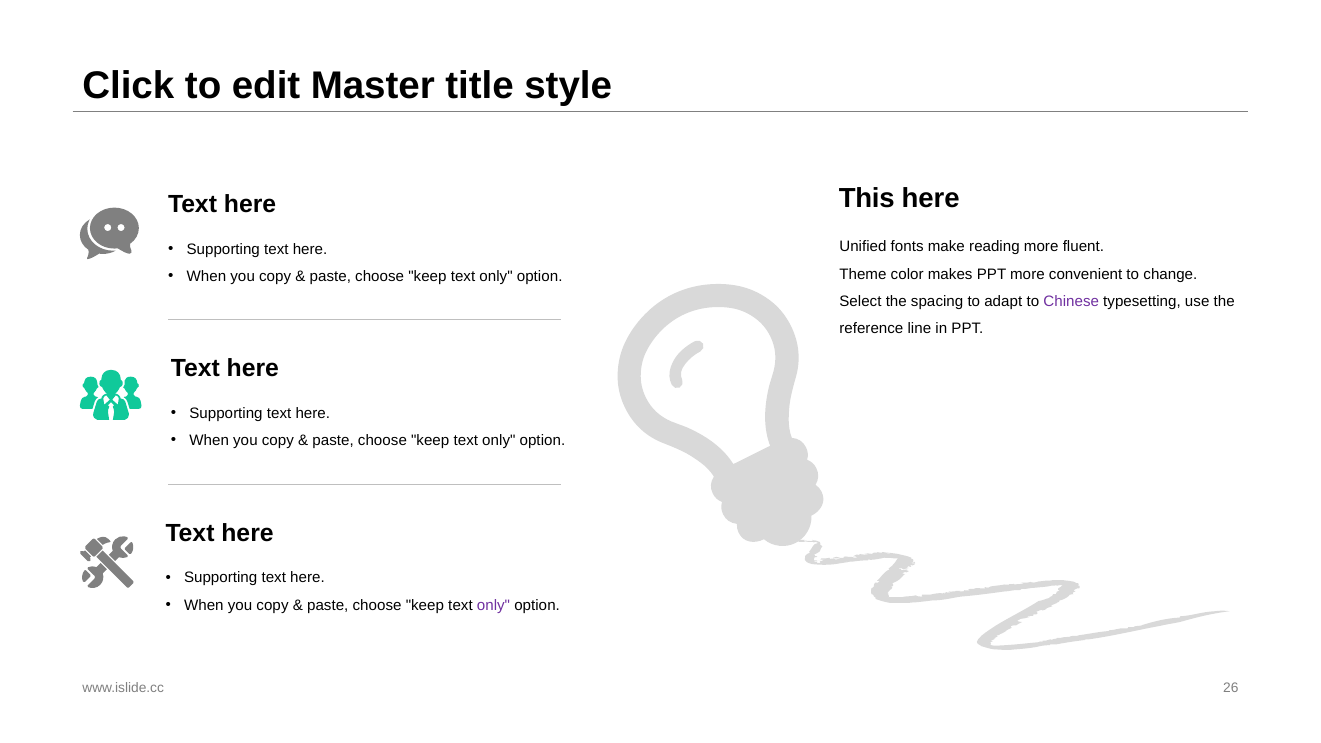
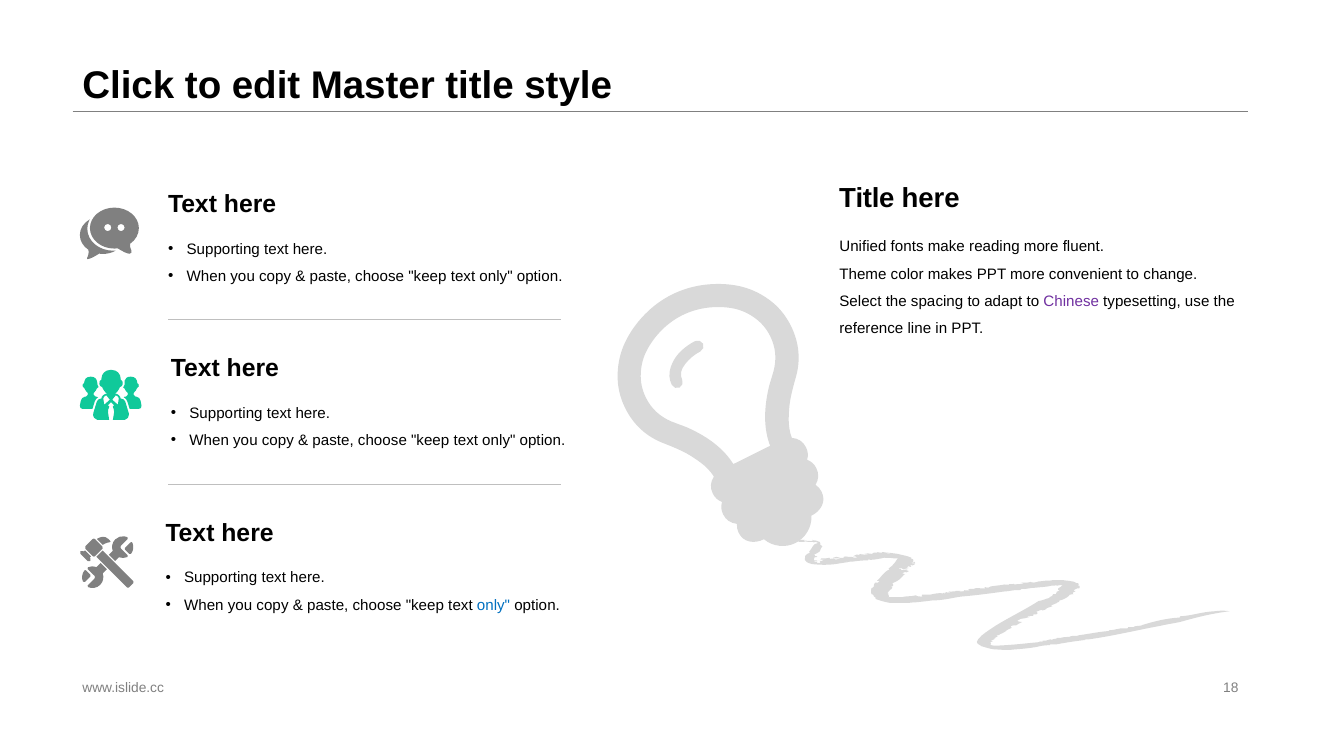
This at (867, 198): This -> Title
only at (493, 605) colour: purple -> blue
26: 26 -> 18
